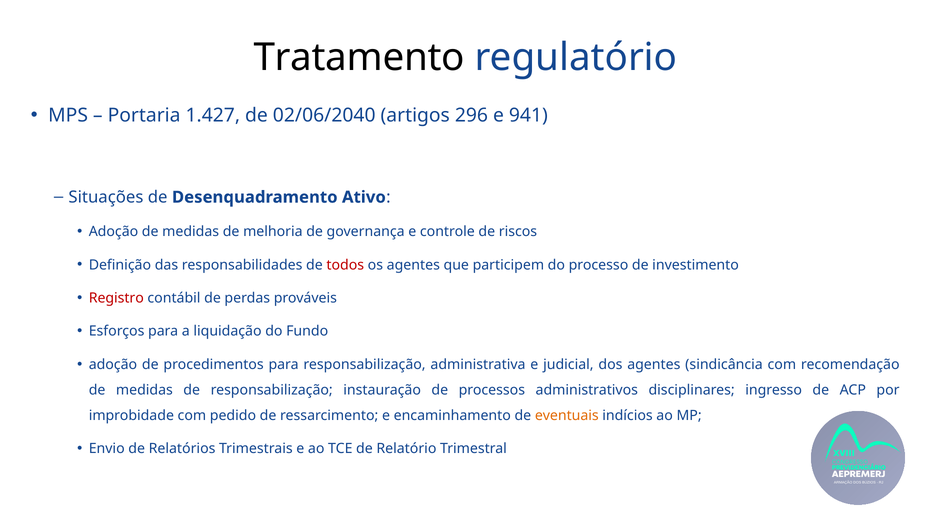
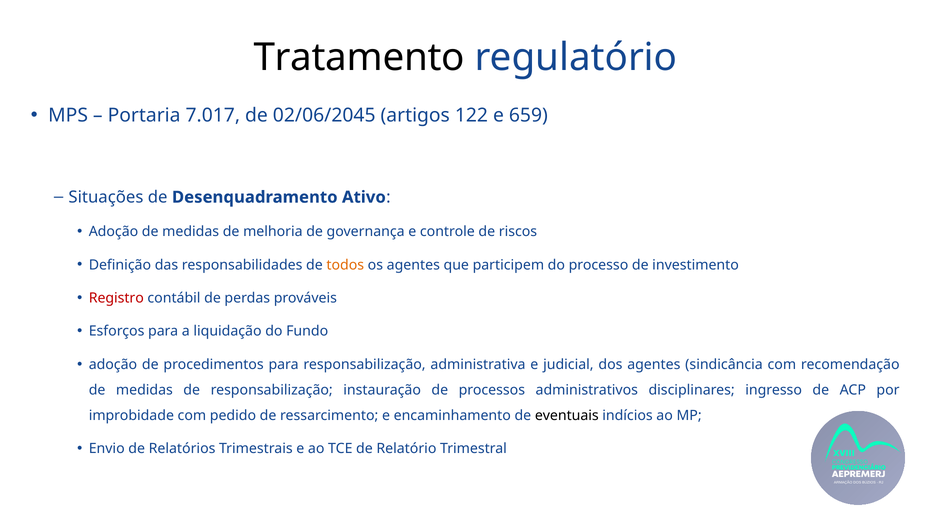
1.427: 1.427 -> 7.017
02/06/2040: 02/06/2040 -> 02/06/2045
296: 296 -> 122
941: 941 -> 659
todos colour: red -> orange
eventuais colour: orange -> black
